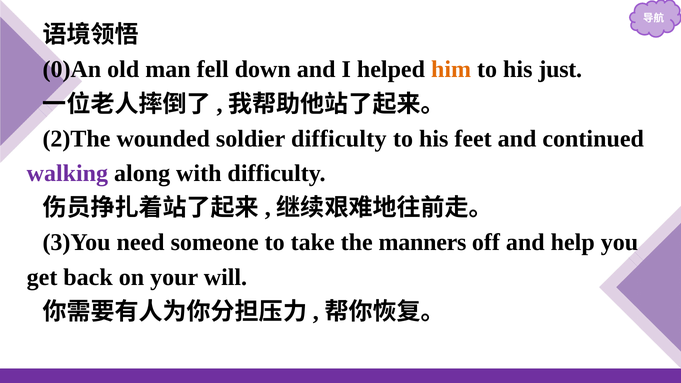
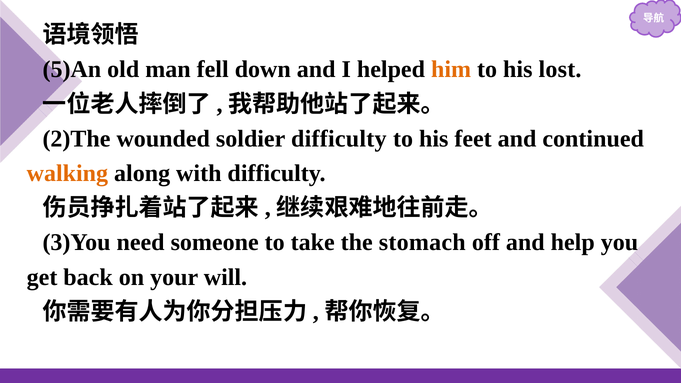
0)An: 0)An -> 5)An
just: just -> lost
walking colour: purple -> orange
manners: manners -> stomach
